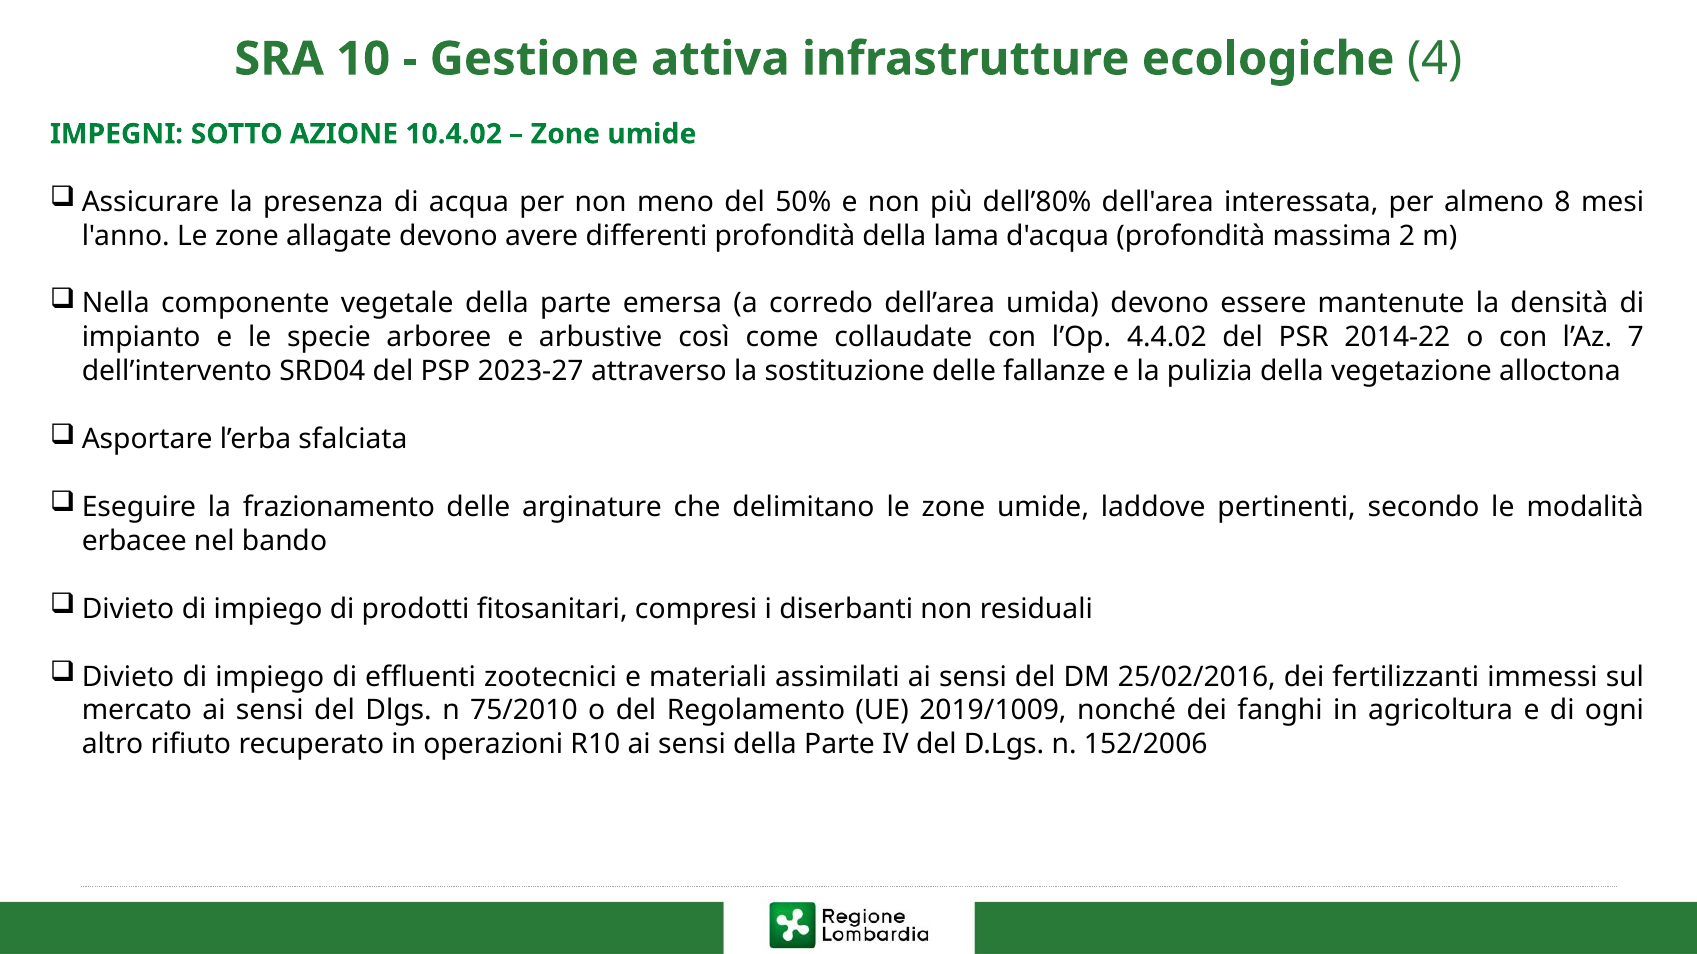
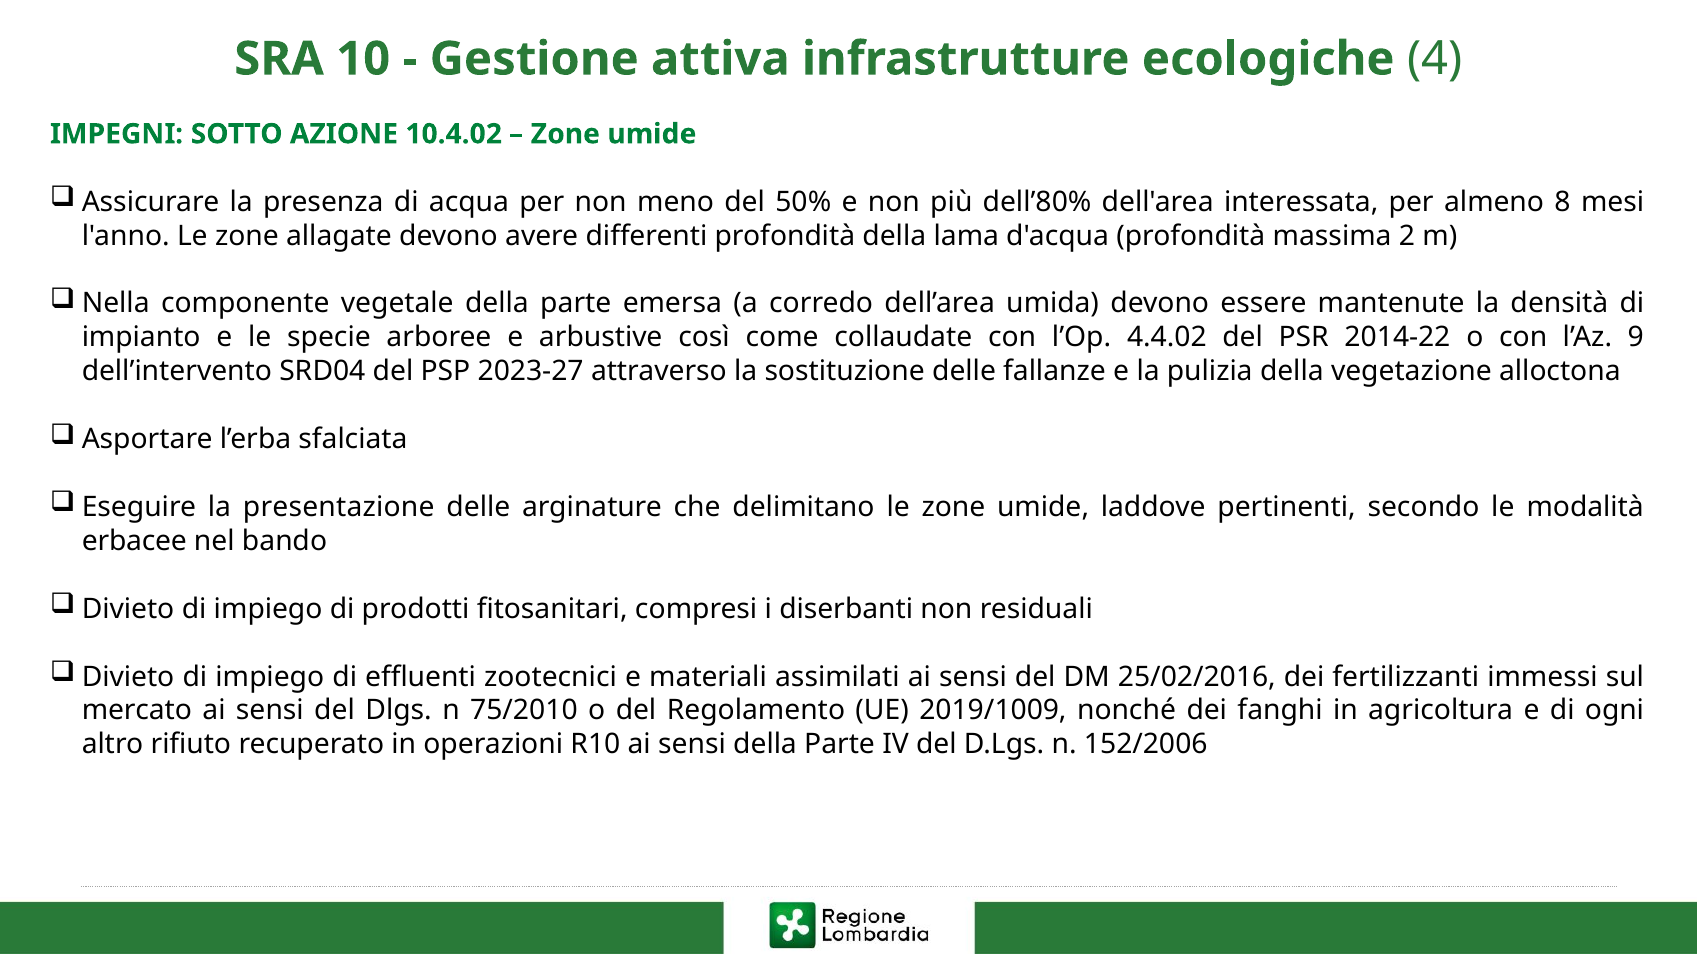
7: 7 -> 9
frazionamento: frazionamento -> presentazione
